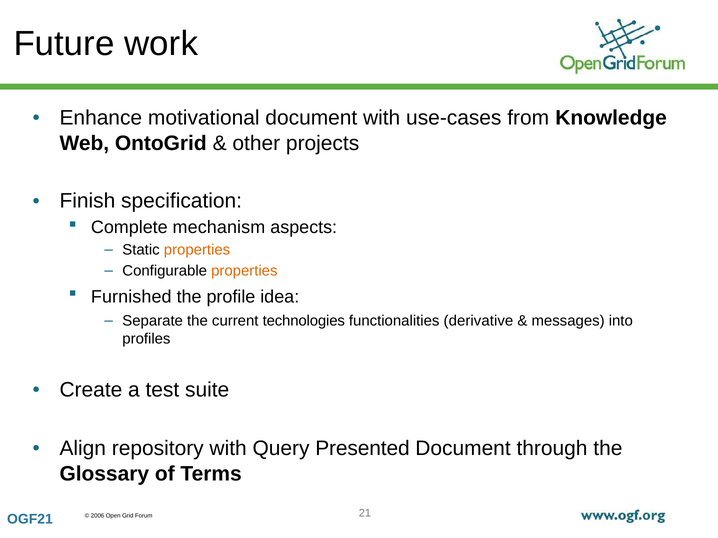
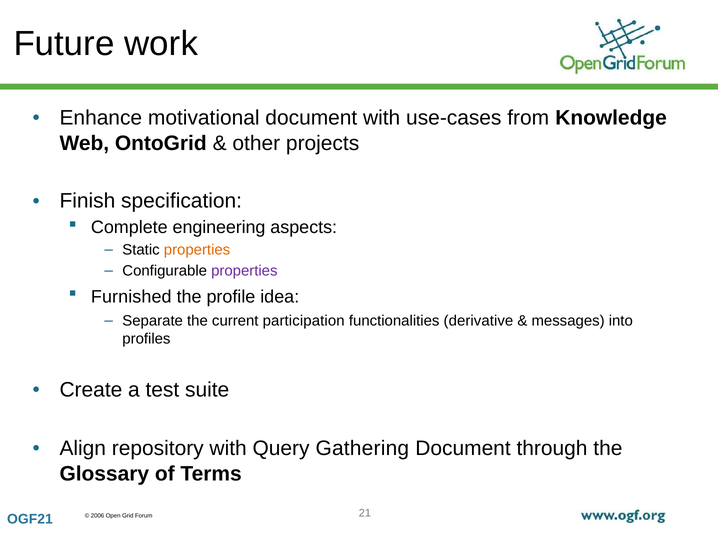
mechanism: mechanism -> engineering
properties at (244, 271) colour: orange -> purple
technologies: technologies -> participation
Presented: Presented -> Gathering
